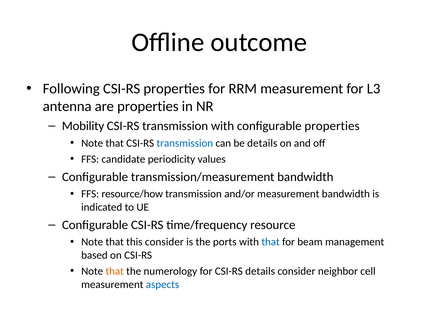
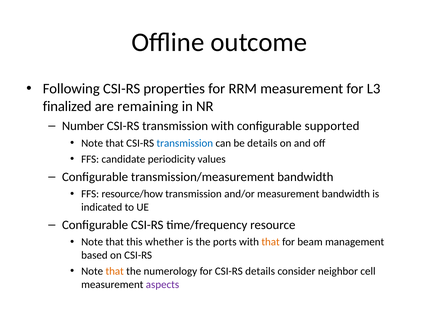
antenna: antenna -> finalized
are properties: properties -> remaining
Mobility: Mobility -> Number
configurable properties: properties -> supported
this consider: consider -> whether
that at (271, 242) colour: blue -> orange
aspects colour: blue -> purple
